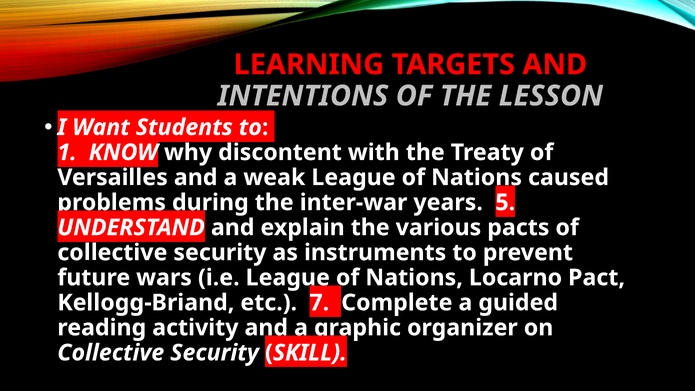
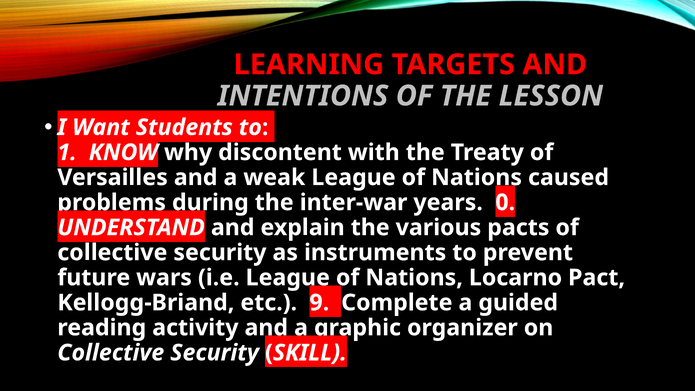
5: 5 -> 0
7: 7 -> 9
